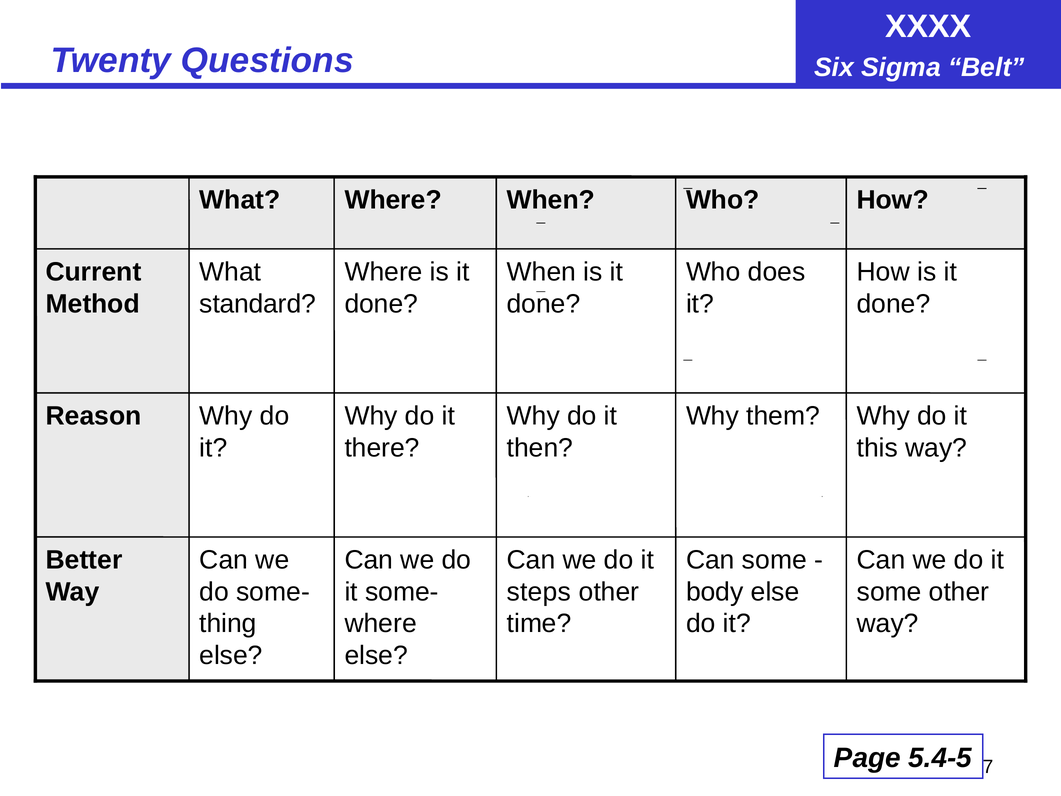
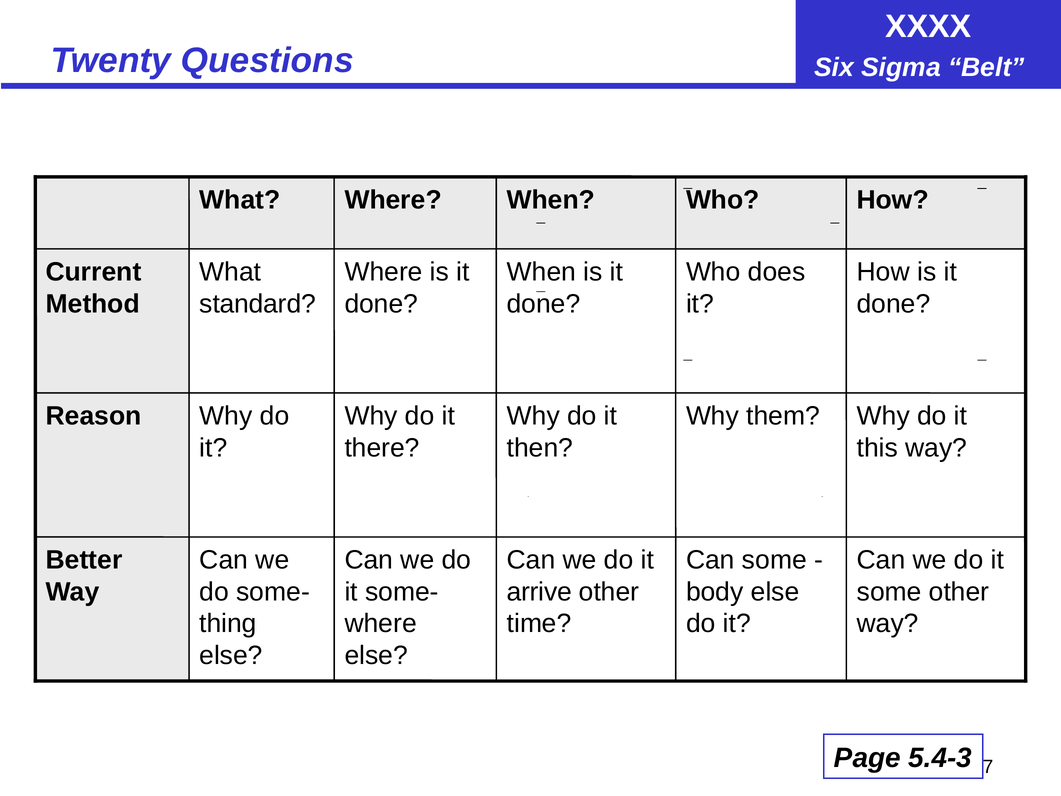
steps: steps -> arrive
5.4-5: 5.4-5 -> 5.4-3
